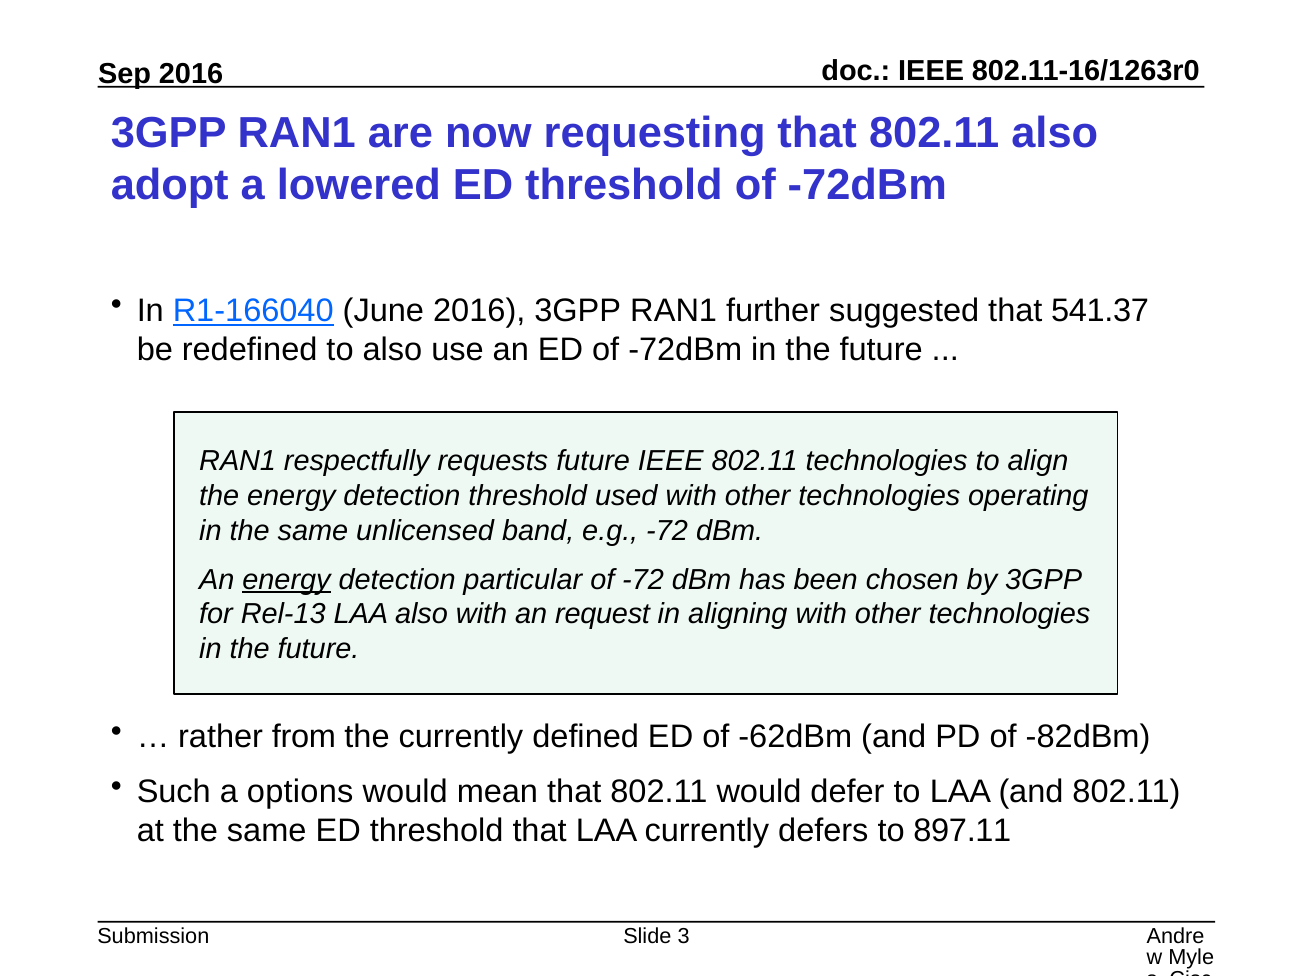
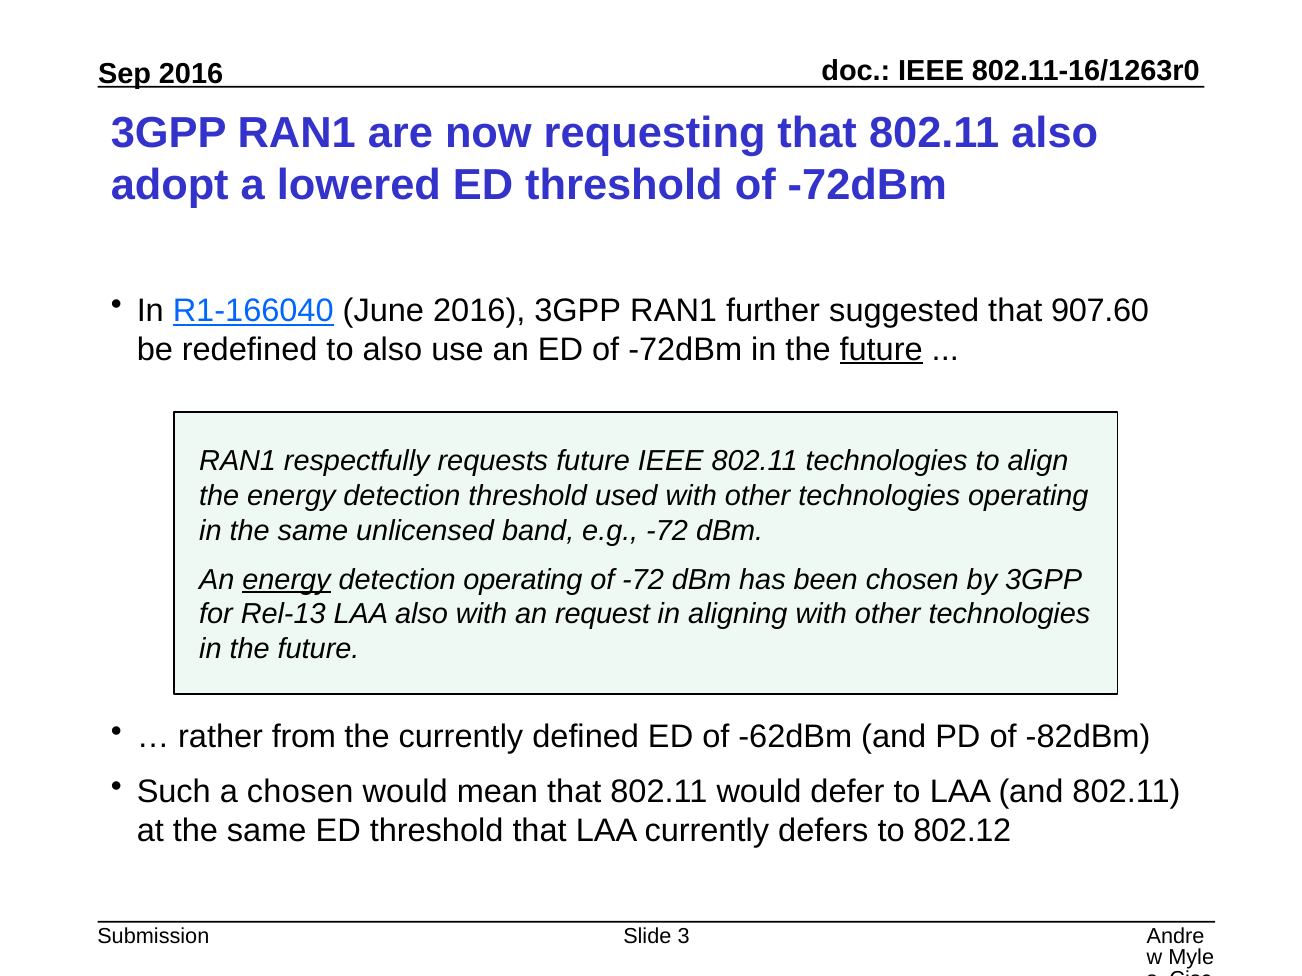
541.37: 541.37 -> 907.60
future at (881, 350) underline: none -> present
detection particular: particular -> operating
a options: options -> chosen
897.11: 897.11 -> 802.12
